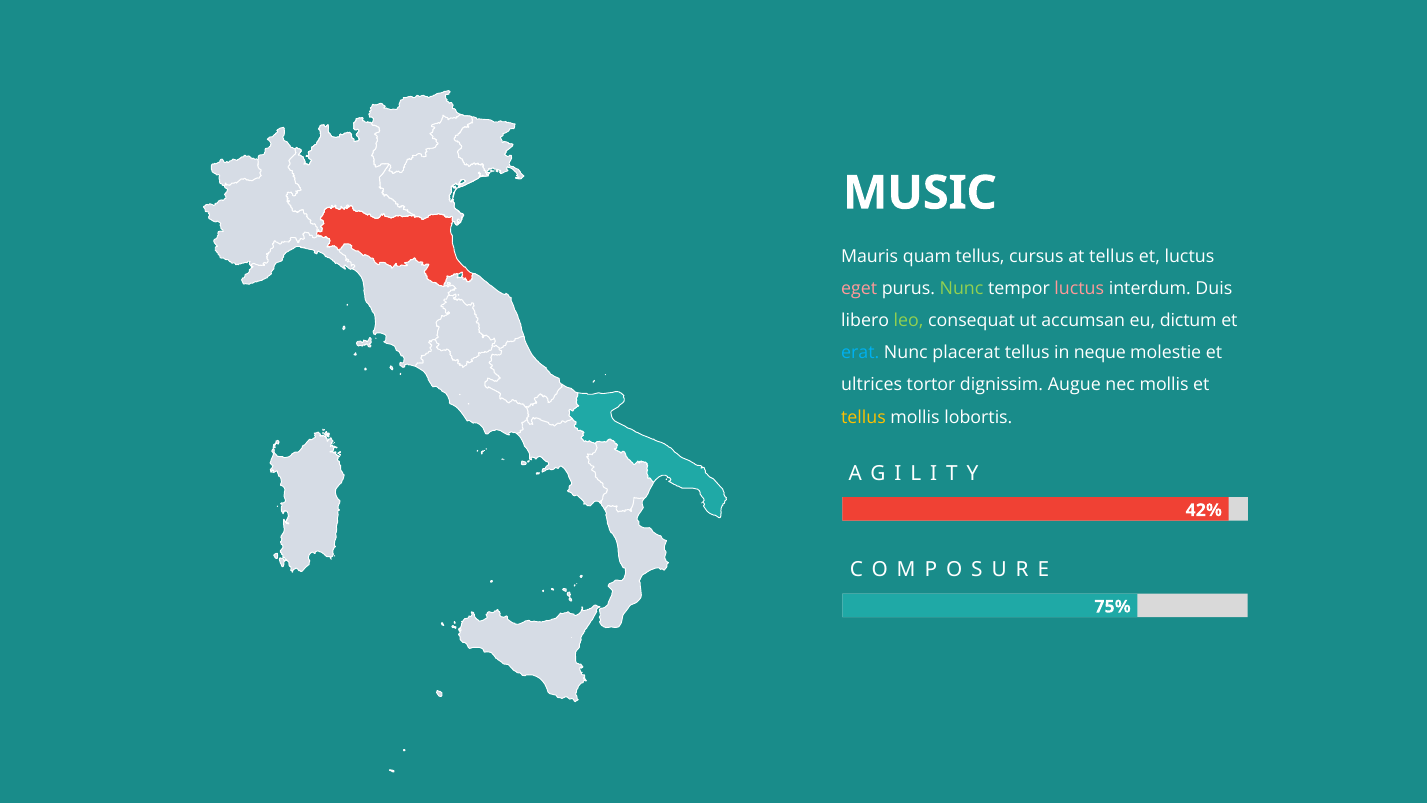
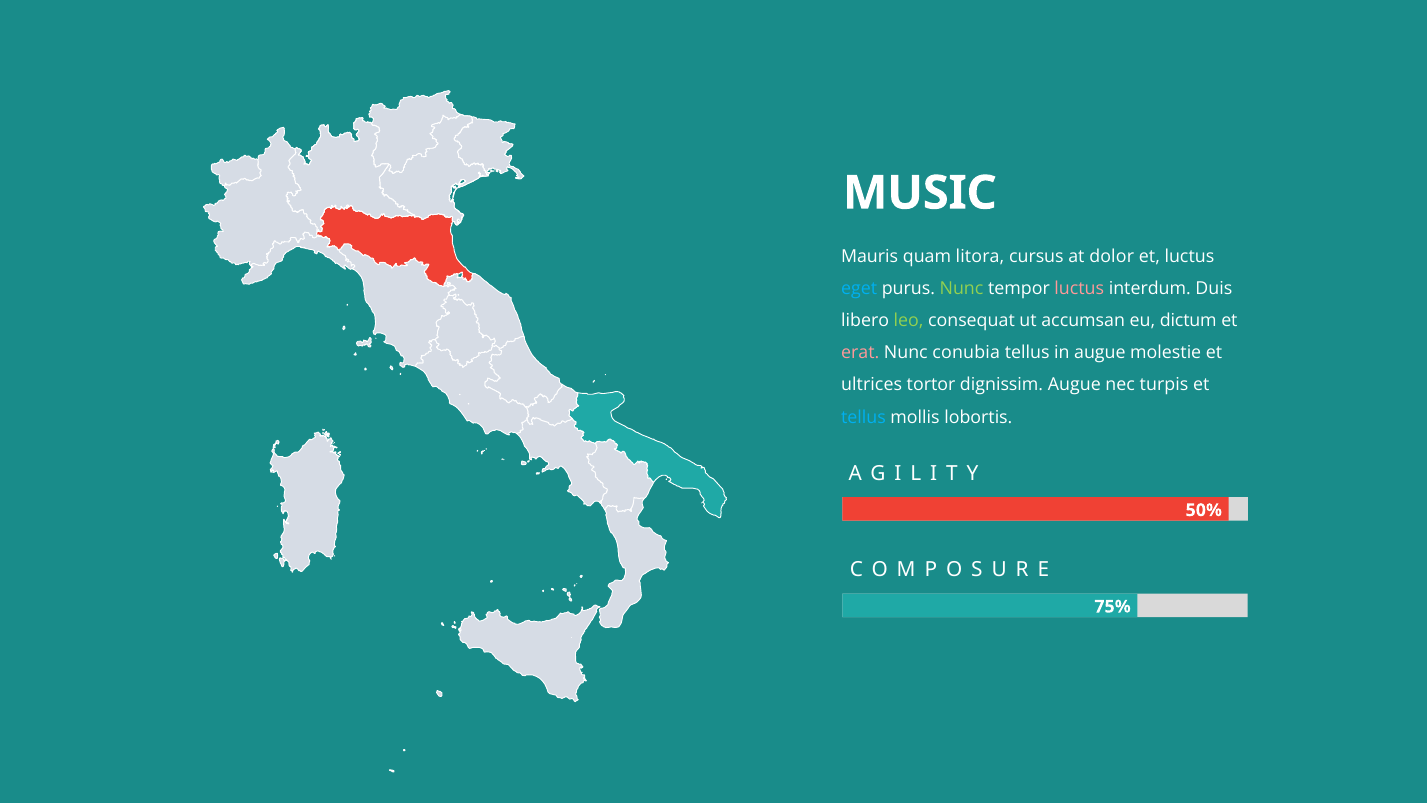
quam tellus: tellus -> litora
at tellus: tellus -> dolor
eget colour: pink -> light blue
erat colour: light blue -> pink
placerat: placerat -> conubia
in neque: neque -> augue
nec mollis: mollis -> turpis
tellus at (864, 417) colour: yellow -> light blue
42%: 42% -> 50%
